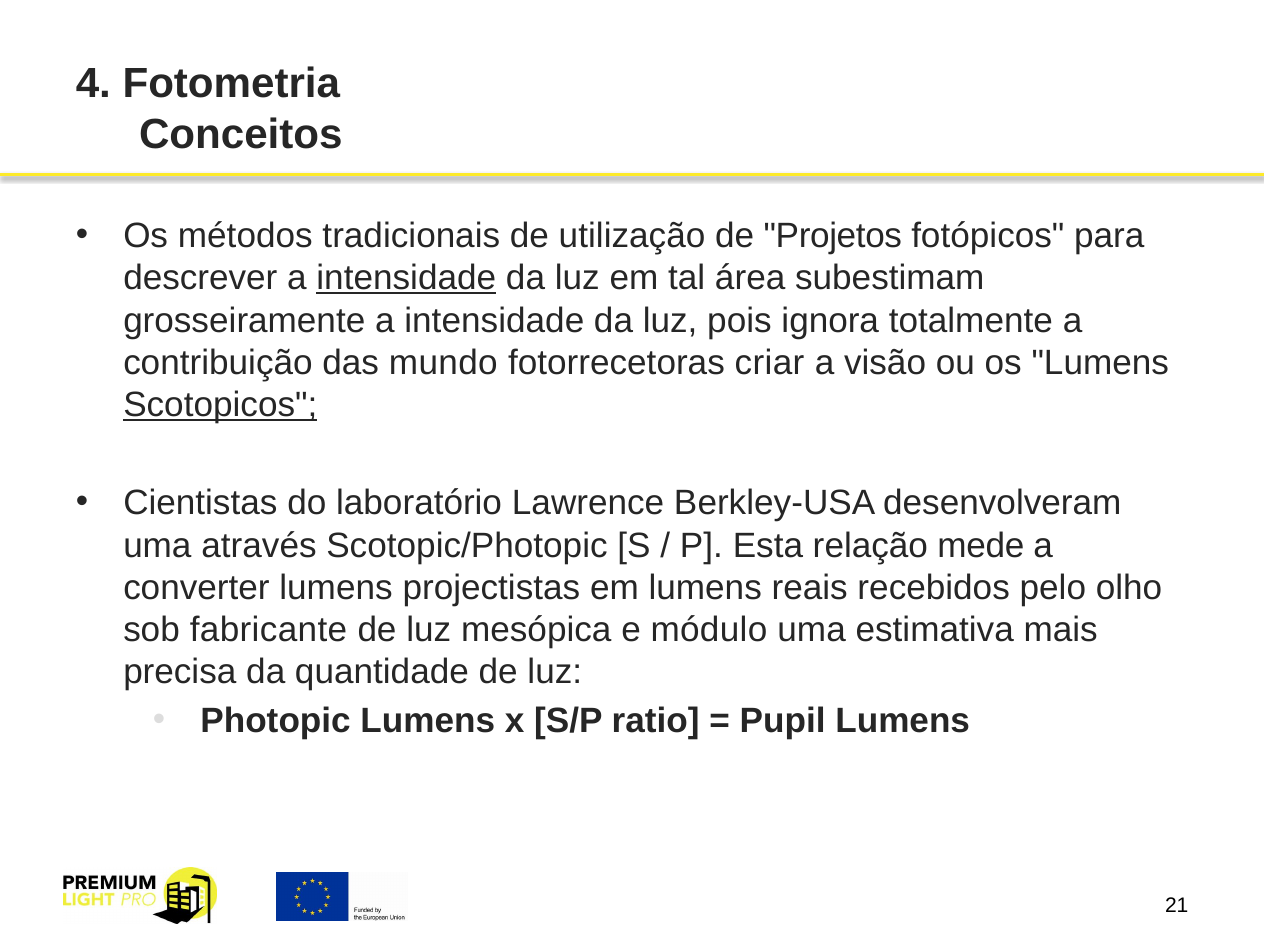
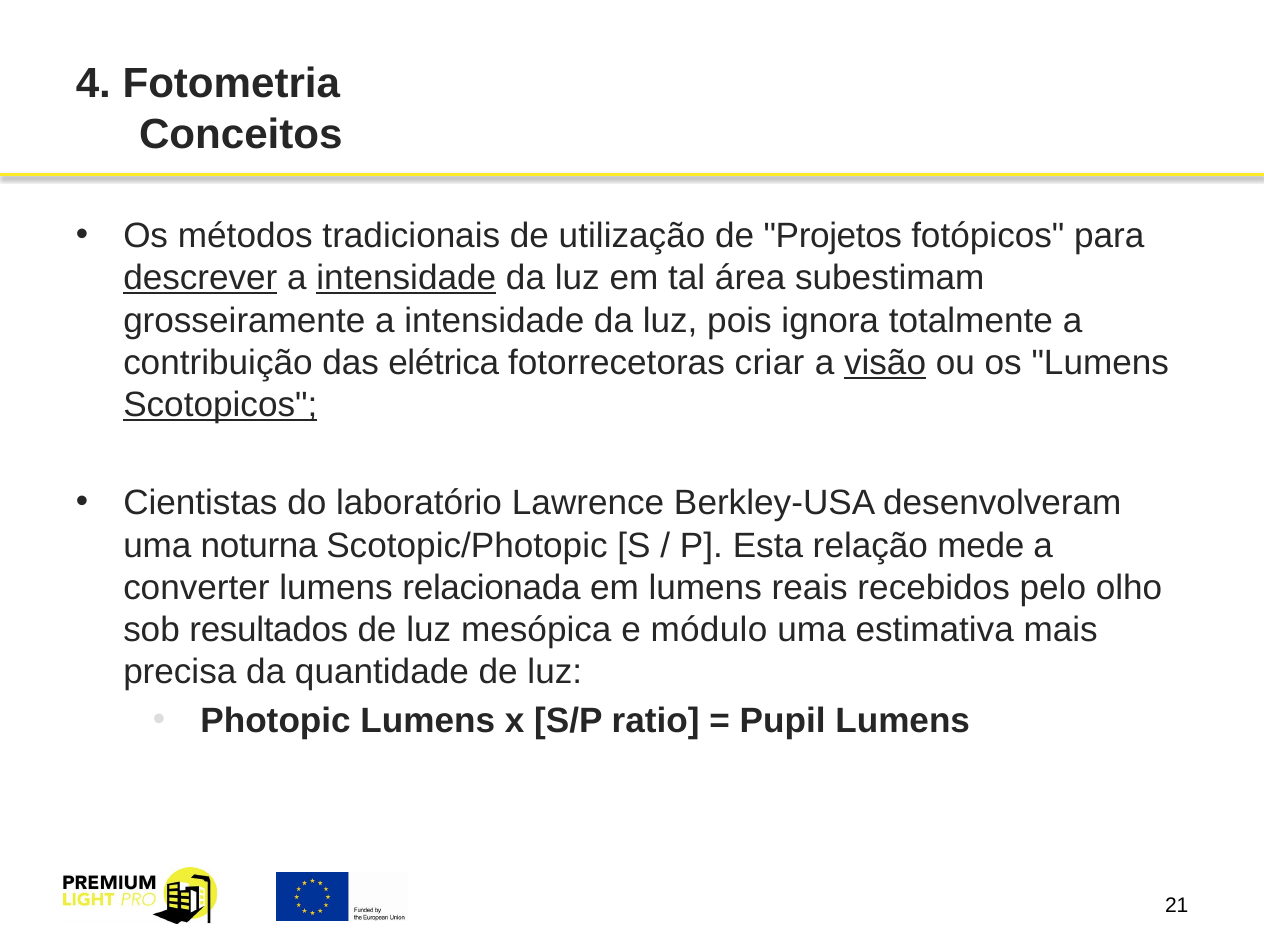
descrever underline: none -> present
mundo: mundo -> elétrica
visão underline: none -> present
através: através -> noturna
projectistas: projectistas -> relacionada
fabricante: fabricante -> resultados
